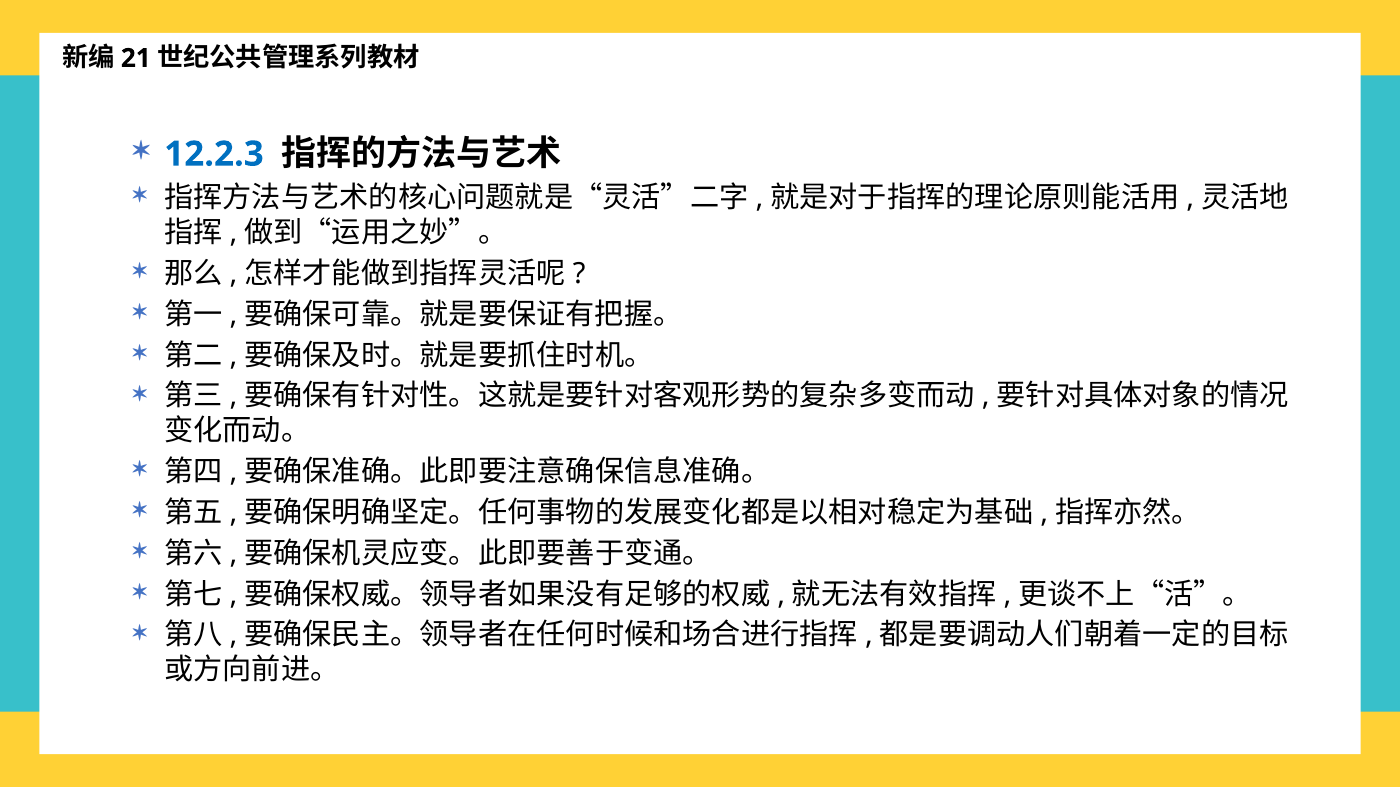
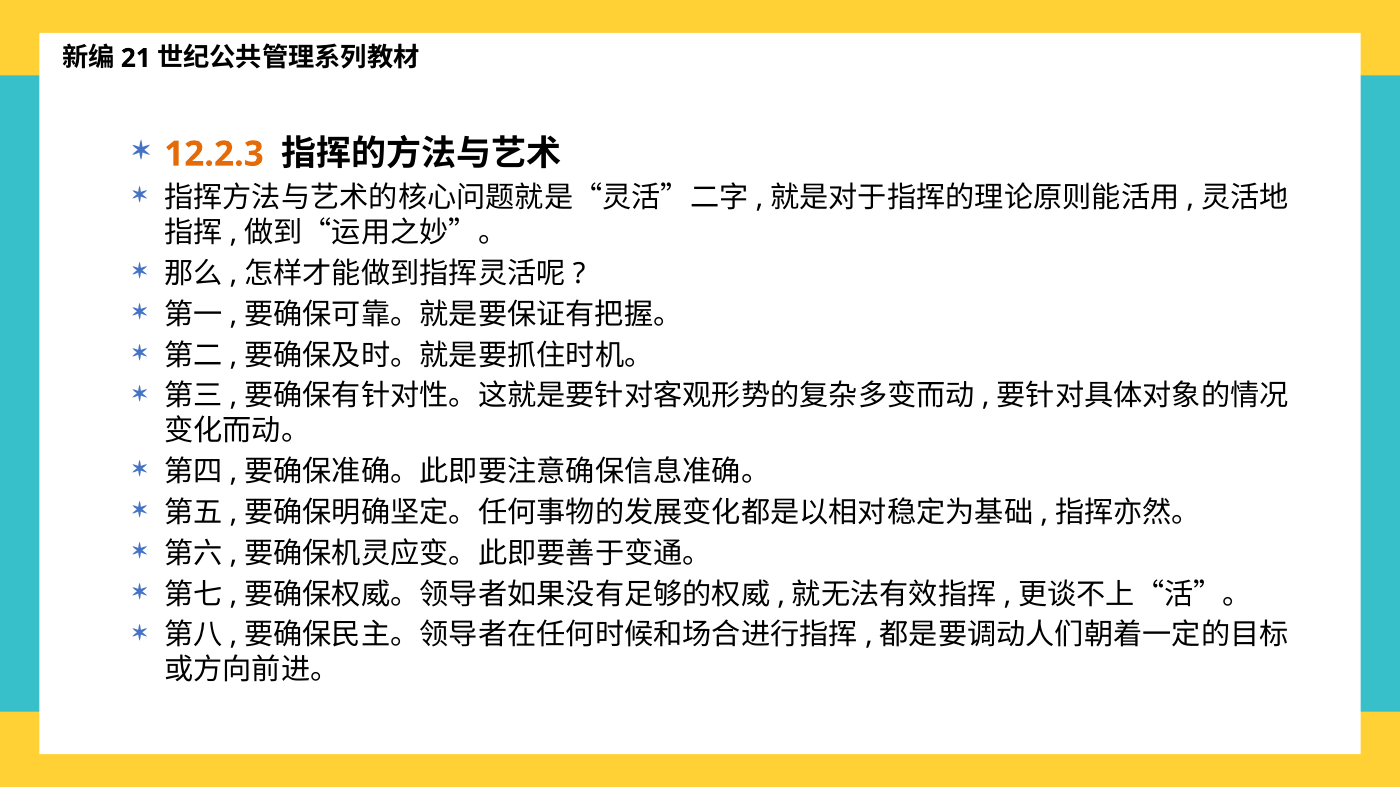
12.2.3 colour: blue -> orange
